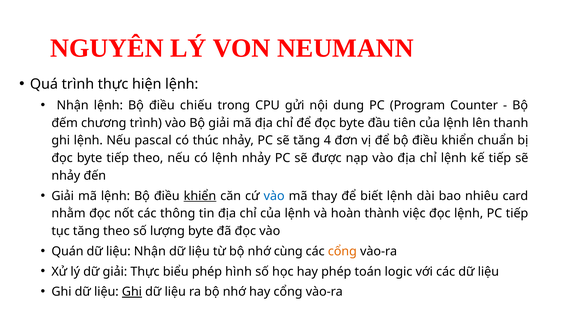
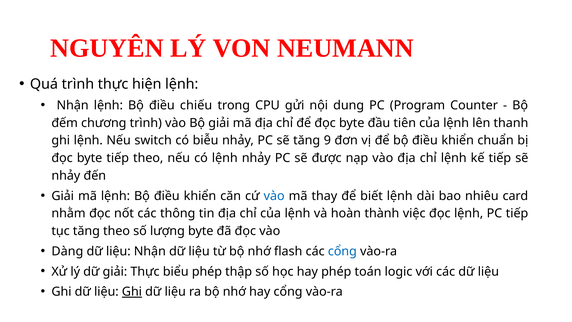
pascal: pascal -> switch
thúc: thúc -> biễu
4: 4 -> 9
khiển at (200, 196) underline: present -> none
Quán: Quán -> Dàng
cùng: cùng -> flash
cổng at (342, 251) colour: orange -> blue
hình: hình -> thập
